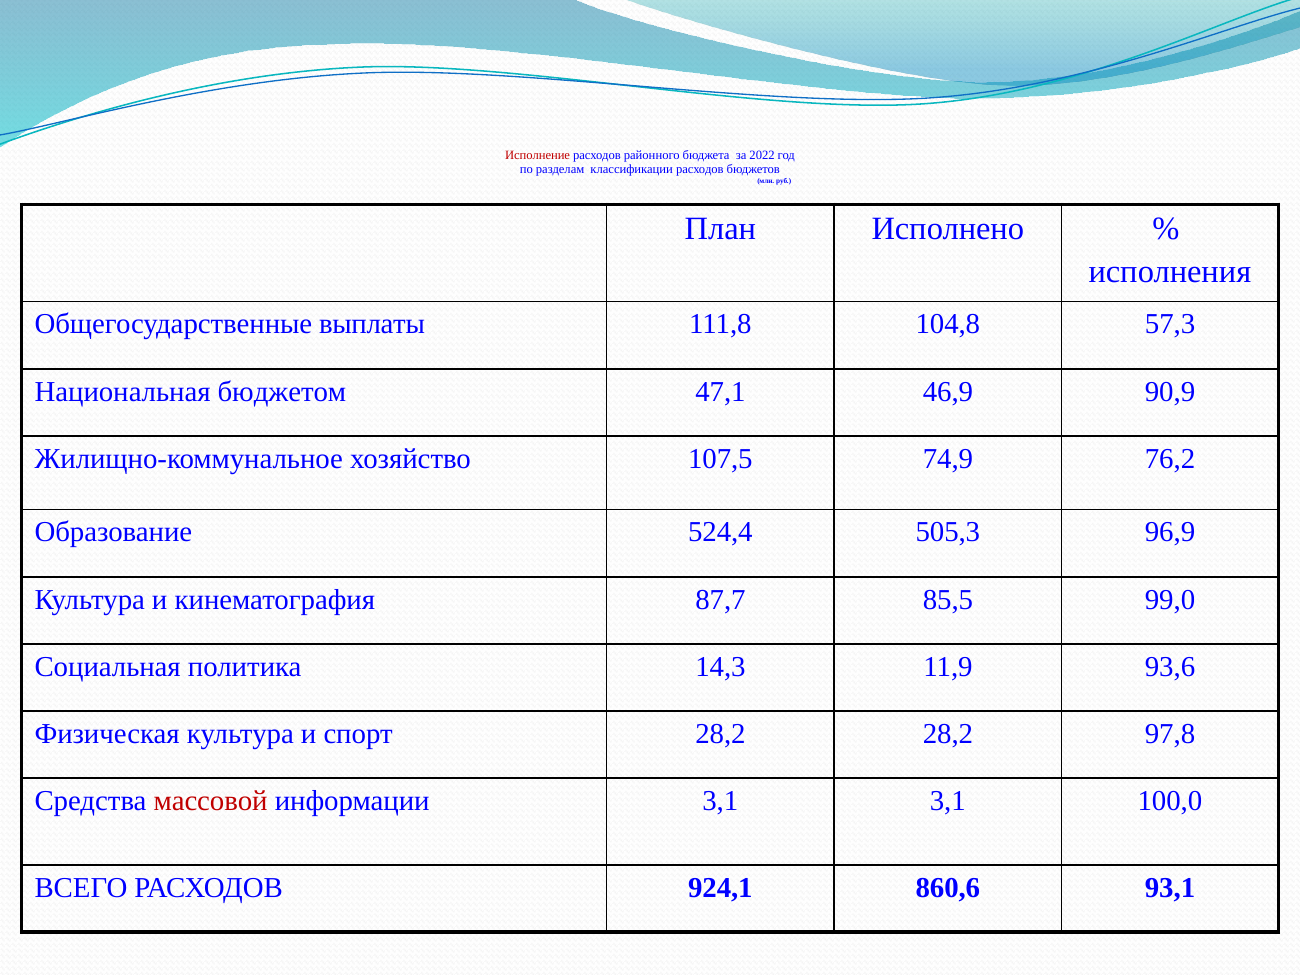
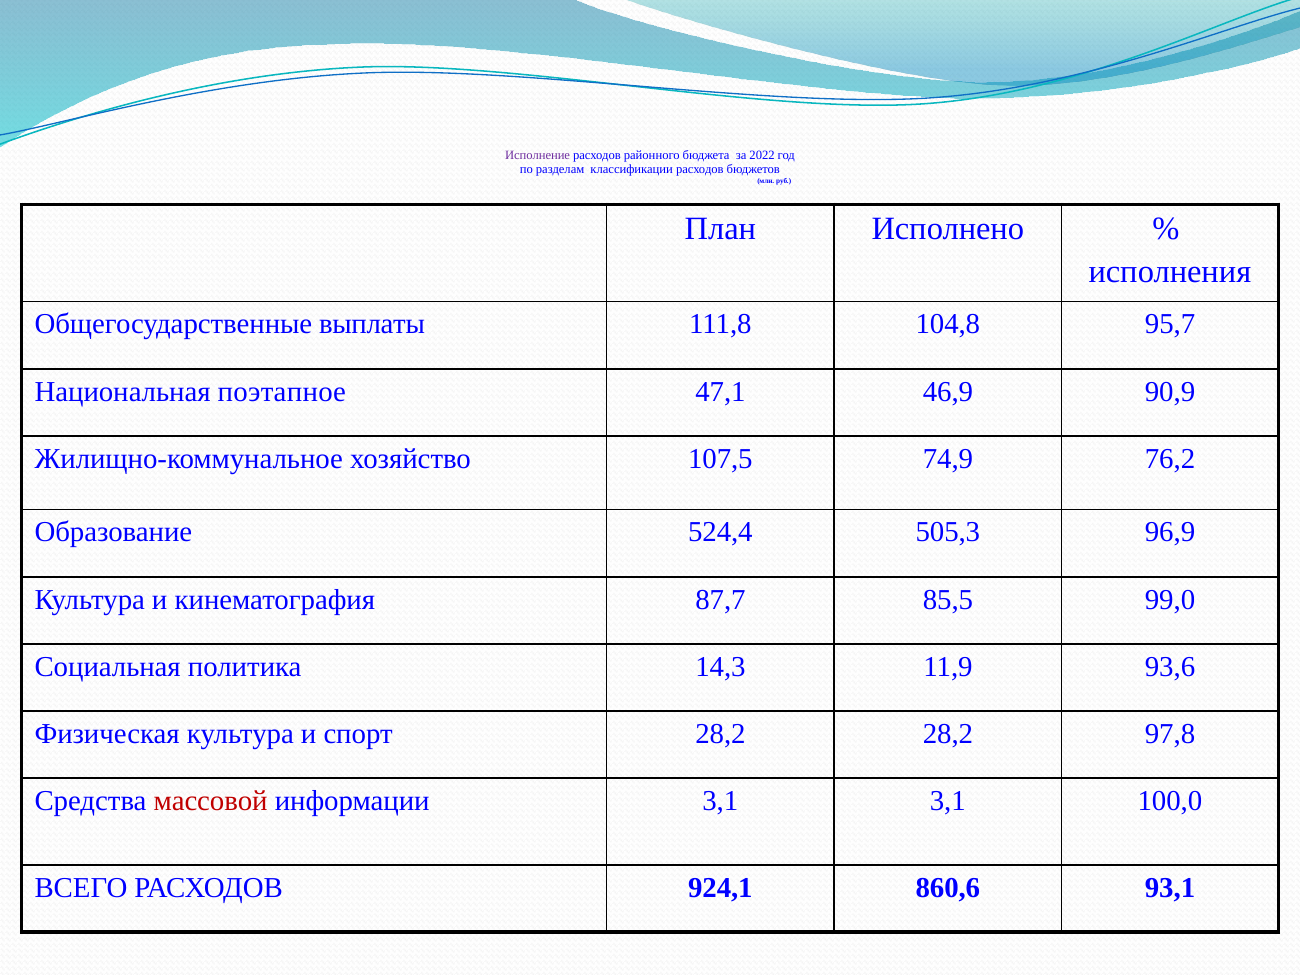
Исполнение colour: red -> purple
57,3: 57,3 -> 95,7
бюджетом: бюджетом -> поэтапное
